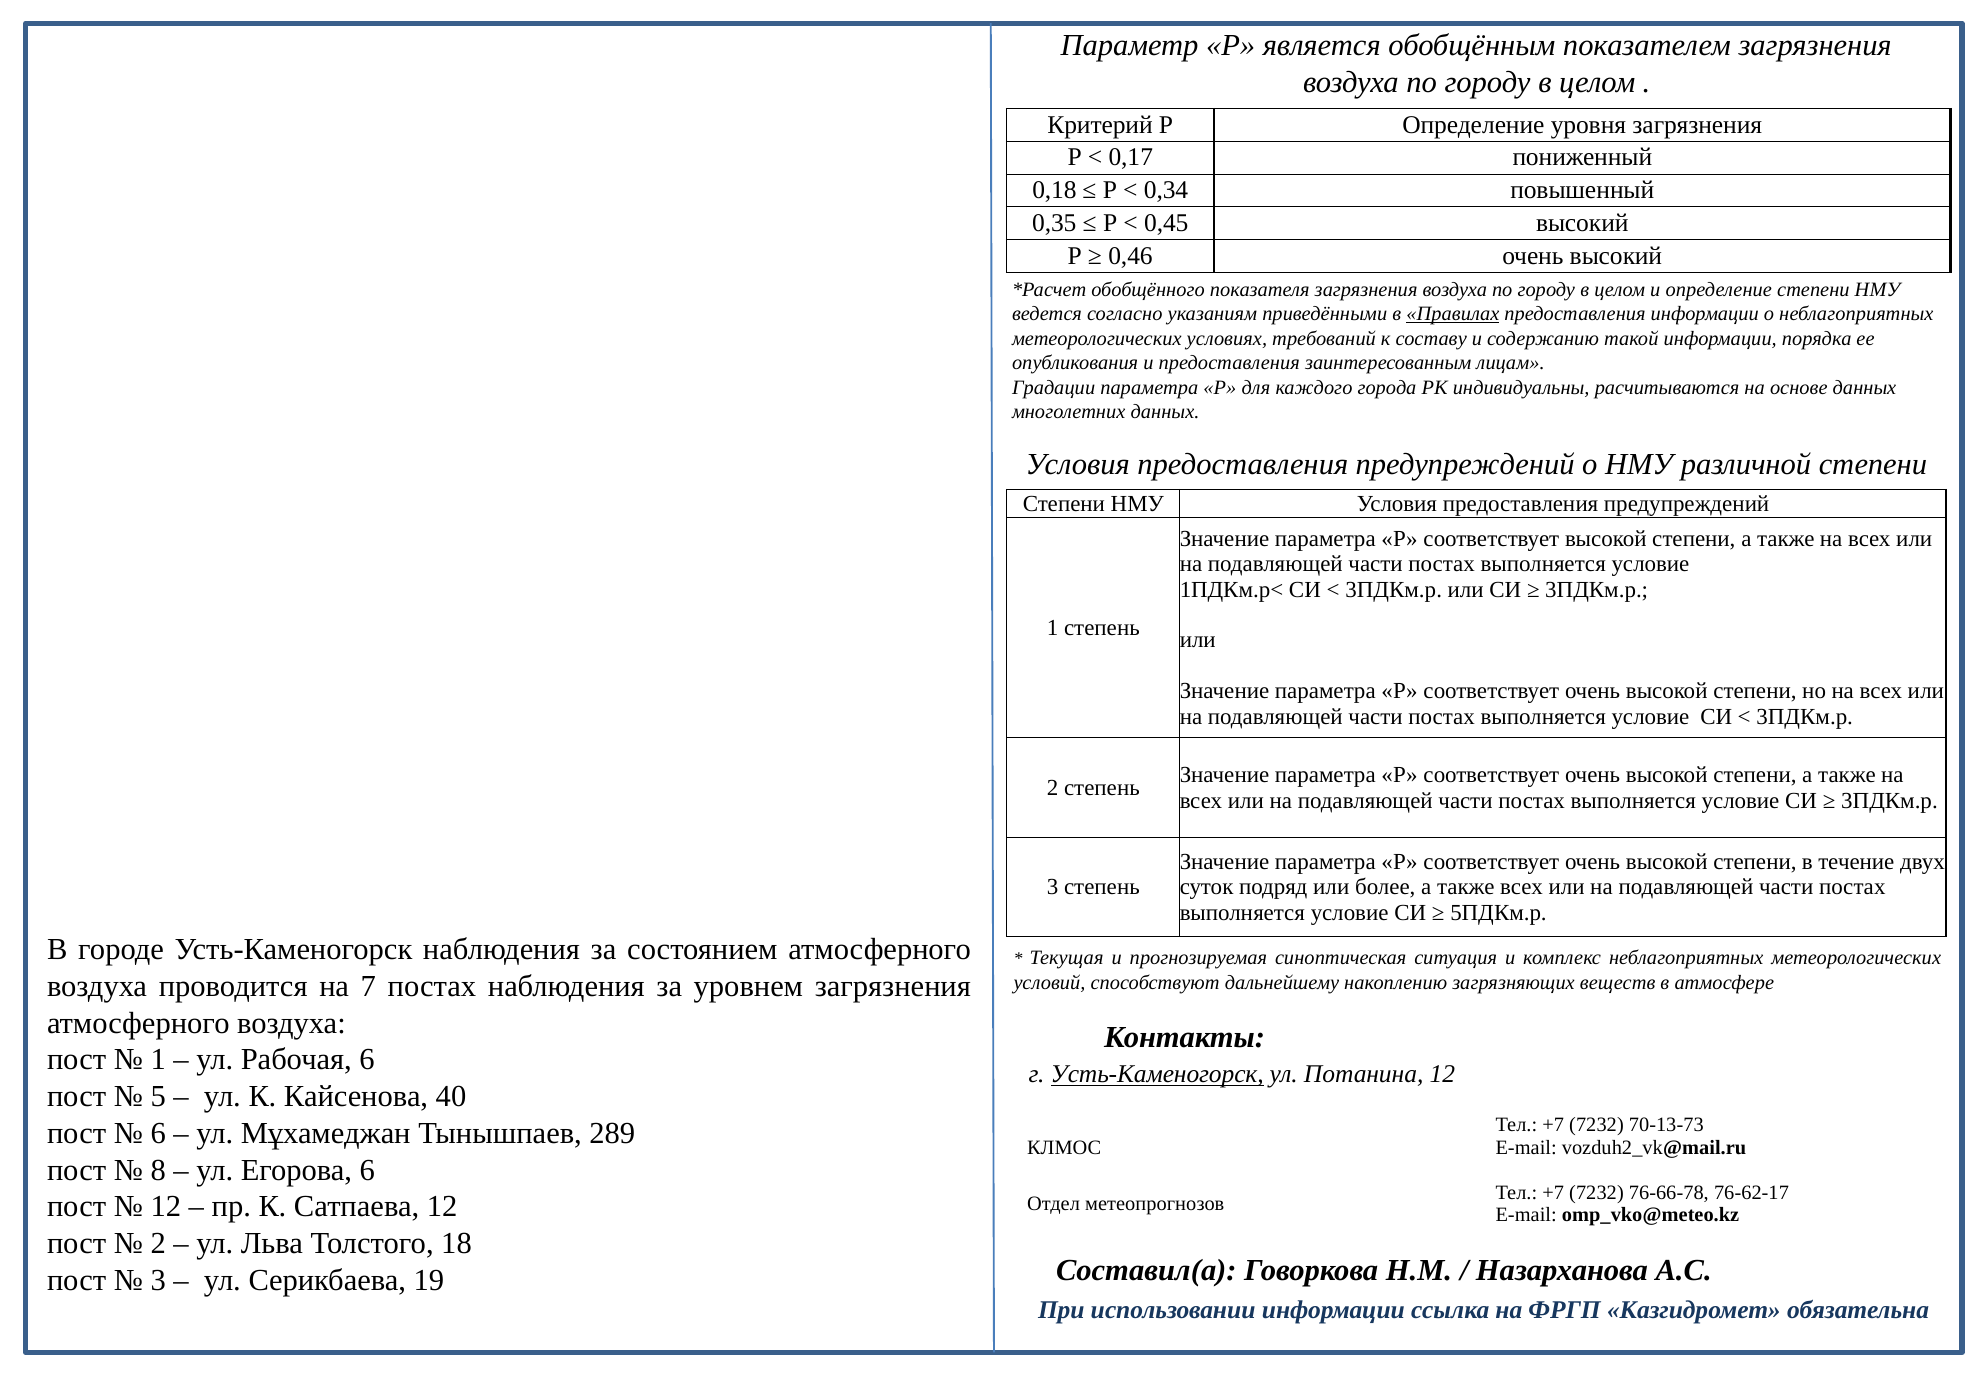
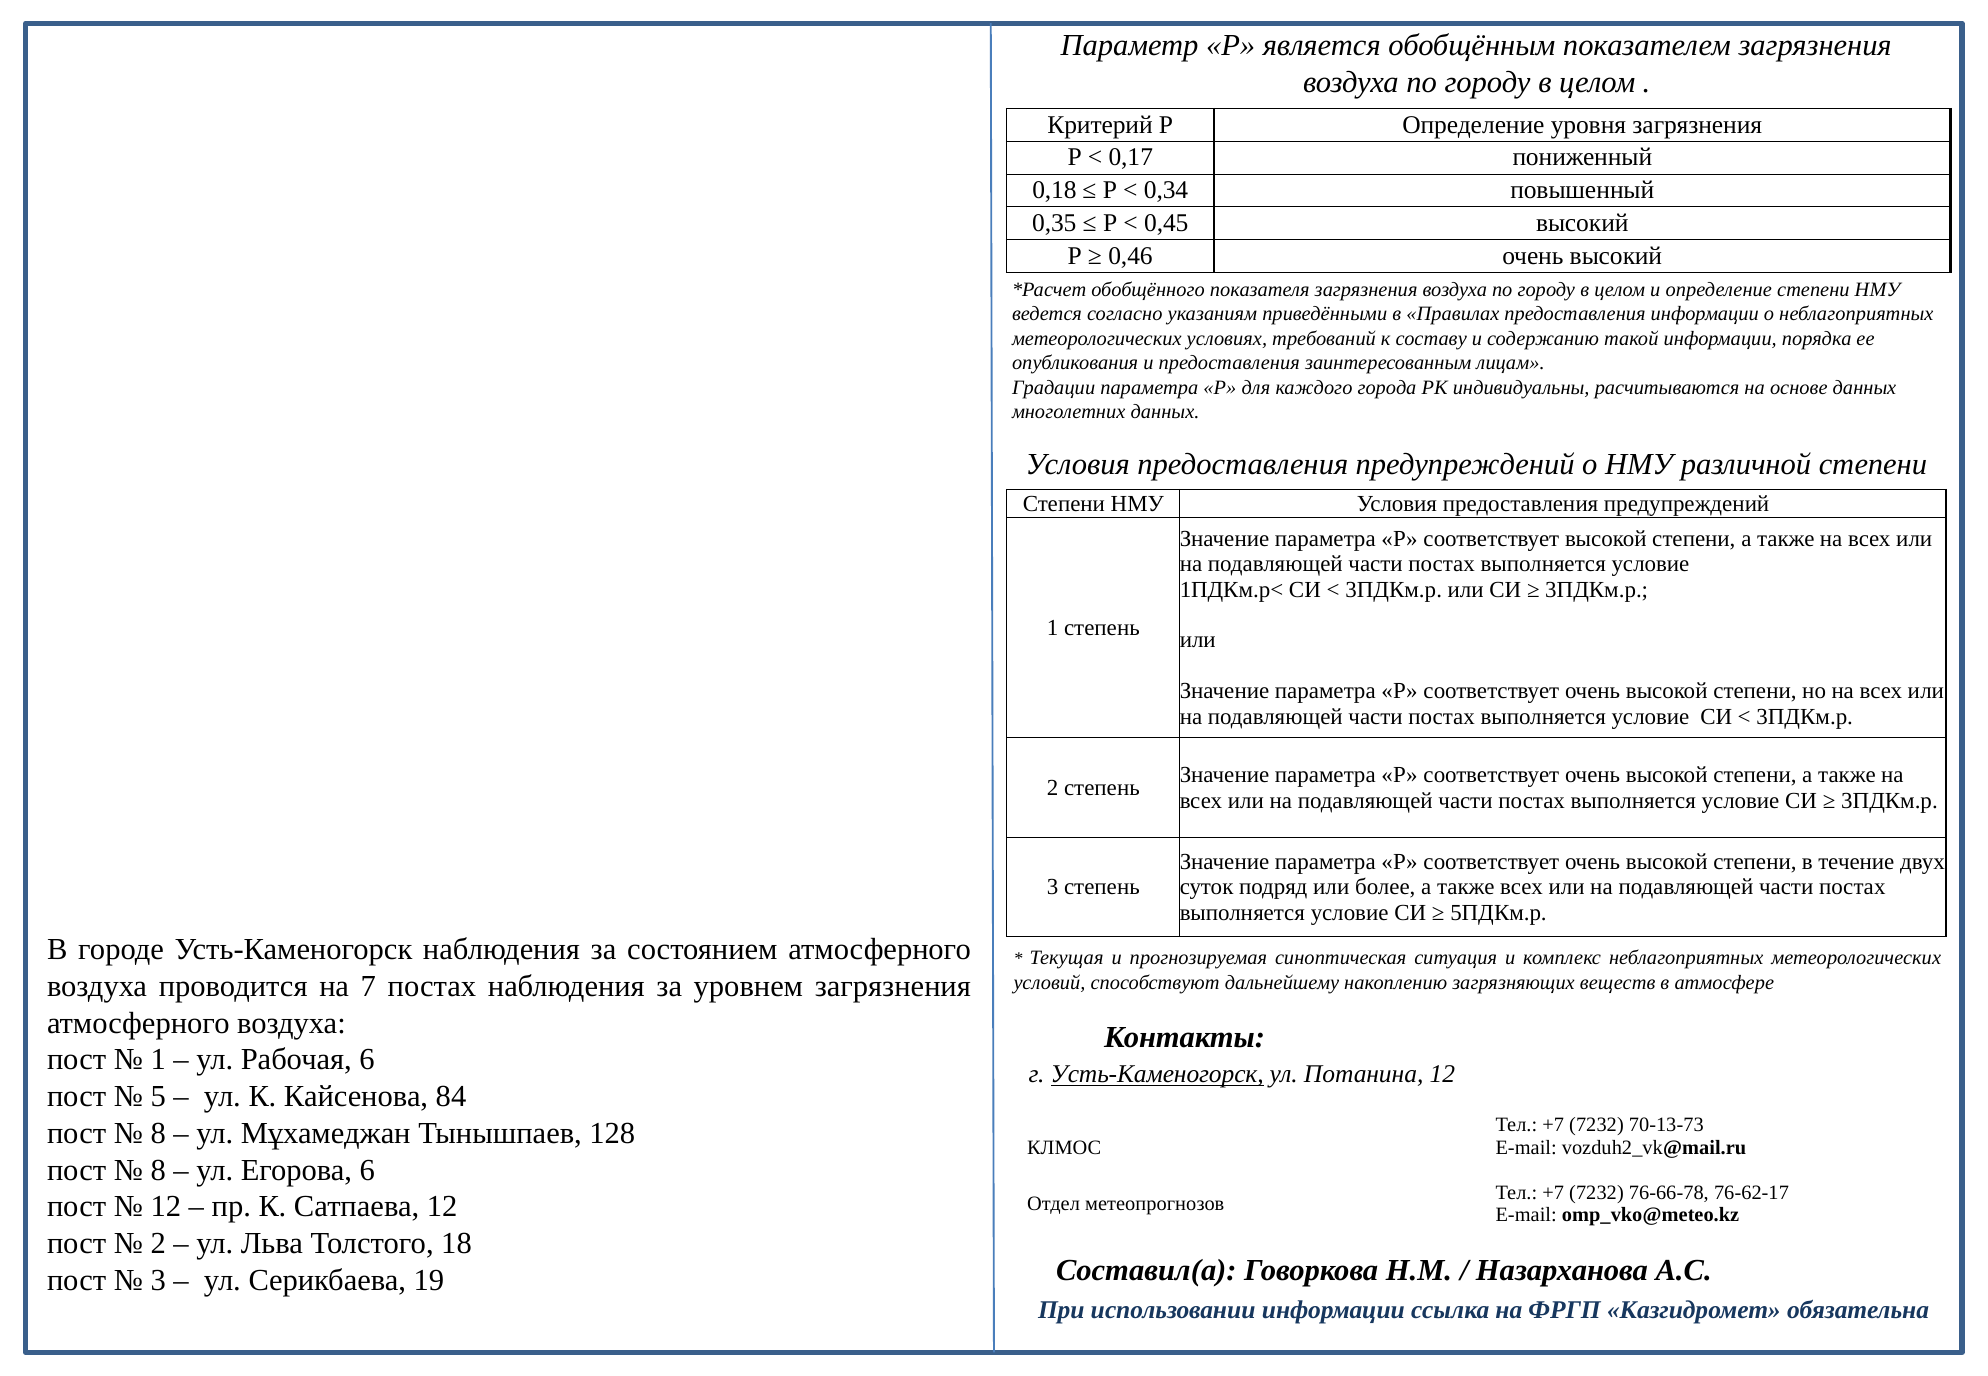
Правилах underline: present -> none
40: 40 -> 84
6 at (158, 1134): 6 -> 8
289: 289 -> 128
